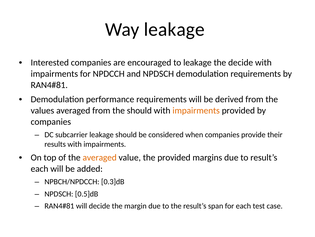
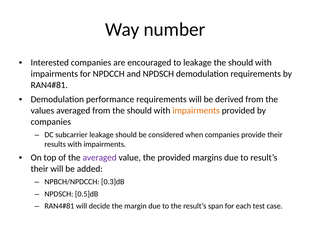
Way leakage: leakage -> number
decide at (241, 62): decide -> should
averaged at (100, 157) colour: orange -> purple
each at (40, 168): each -> their
